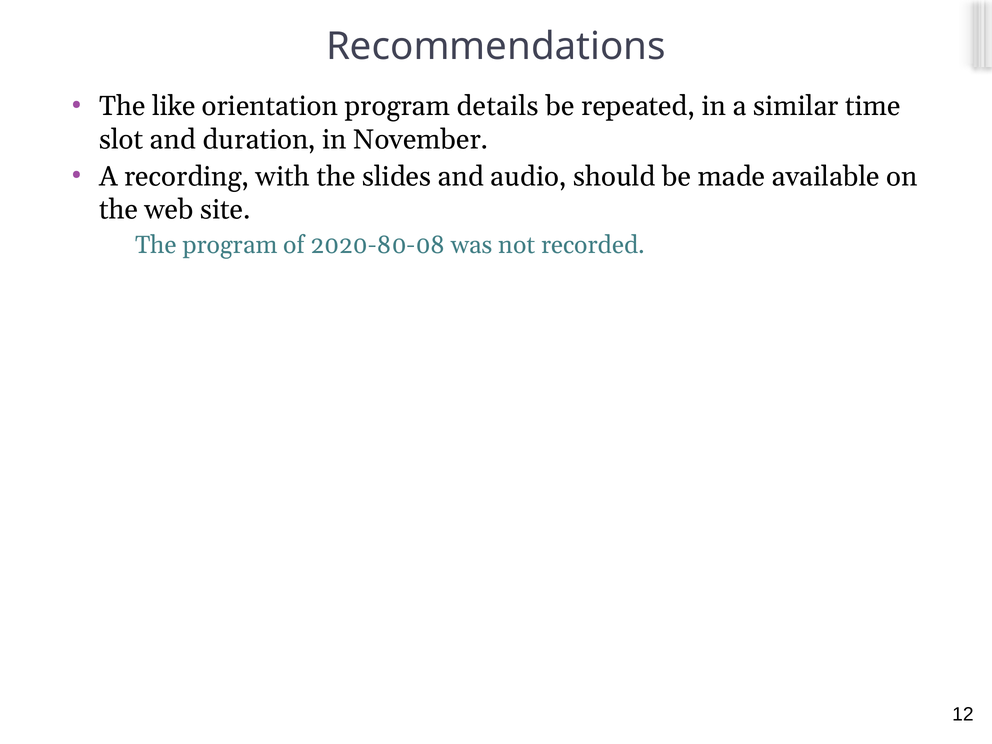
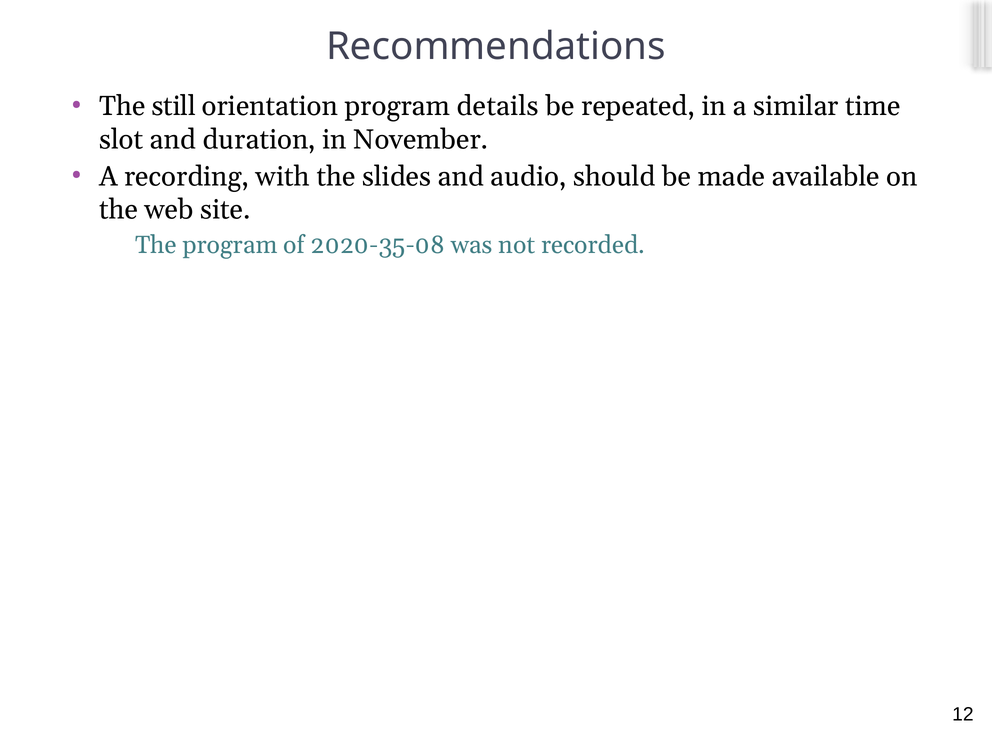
like: like -> still
2020-80-08: 2020-80-08 -> 2020-35-08
